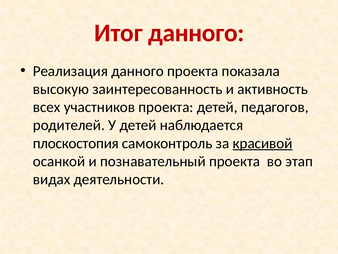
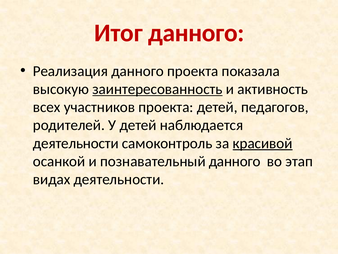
заинтересованность underline: none -> present
плоскостопия at (76, 143): плоскостопия -> деятельности
познавательный проекта: проекта -> данного
